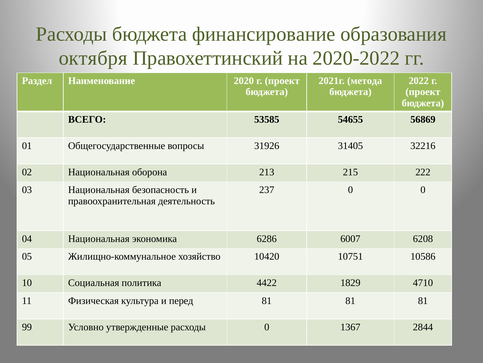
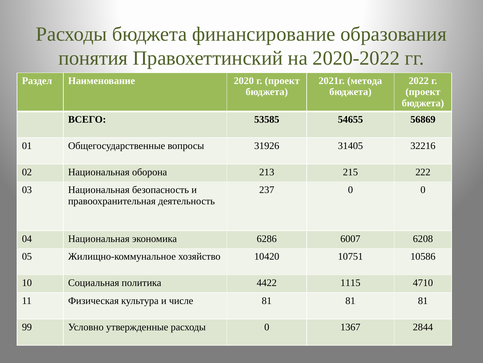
октября: октября -> понятия
1829: 1829 -> 1115
перед: перед -> числе
